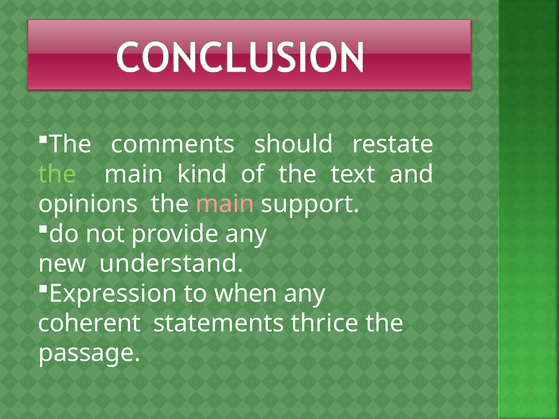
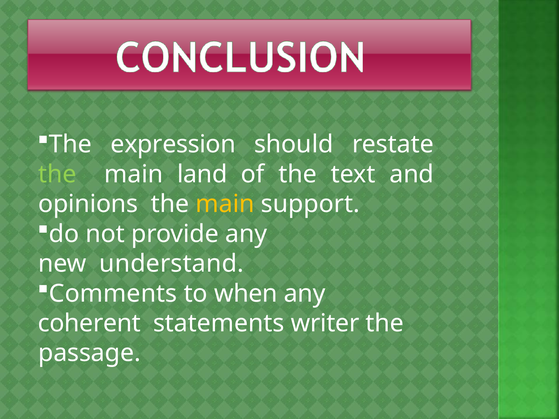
comments: comments -> expression
kind: kind -> land
main at (225, 204) colour: pink -> yellow
Expression: Expression -> Comments
thrice: thrice -> writer
